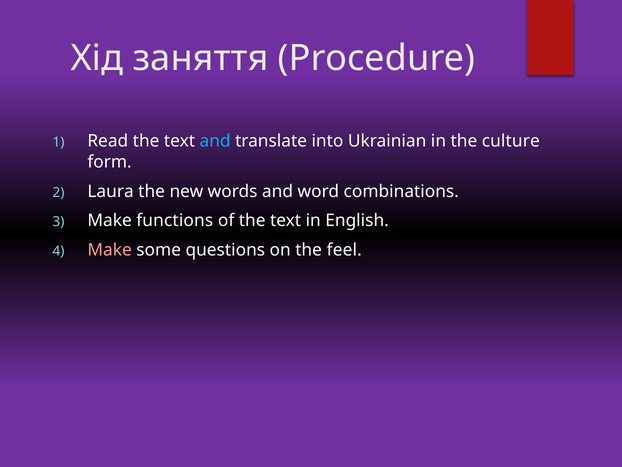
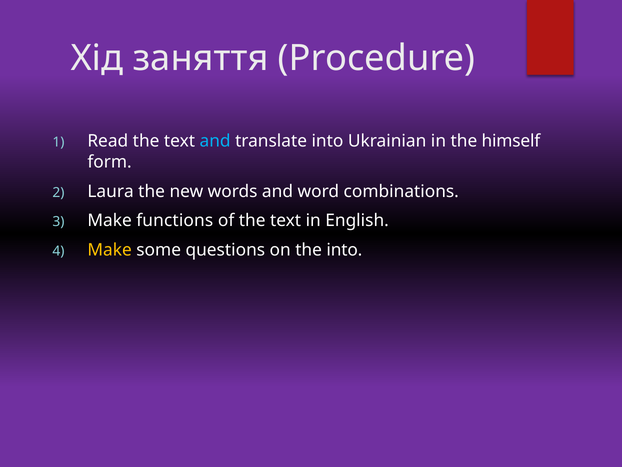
culture: culture -> himself
Make at (110, 250) colour: pink -> yellow
the feel: feel -> into
